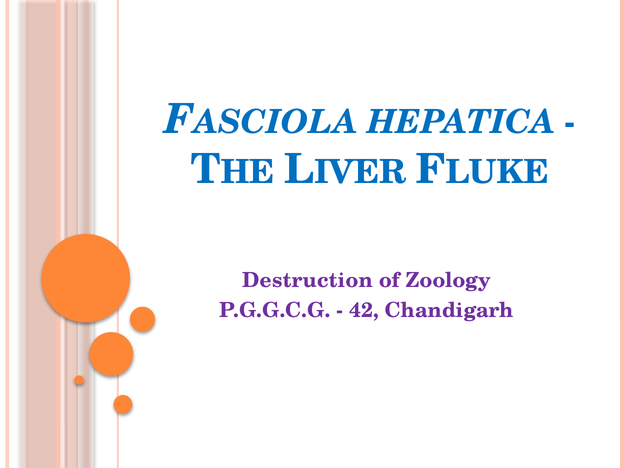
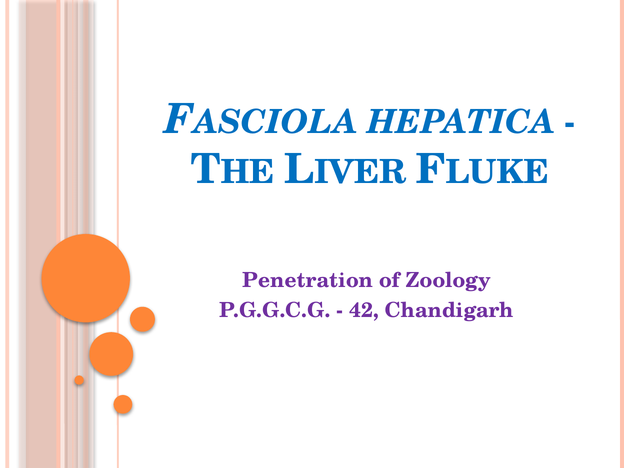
Destruction: Destruction -> Penetration
